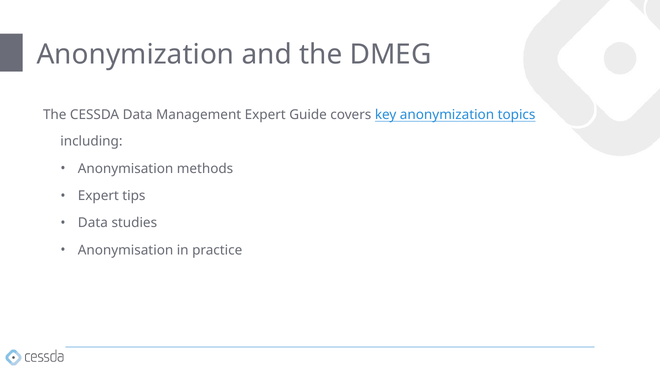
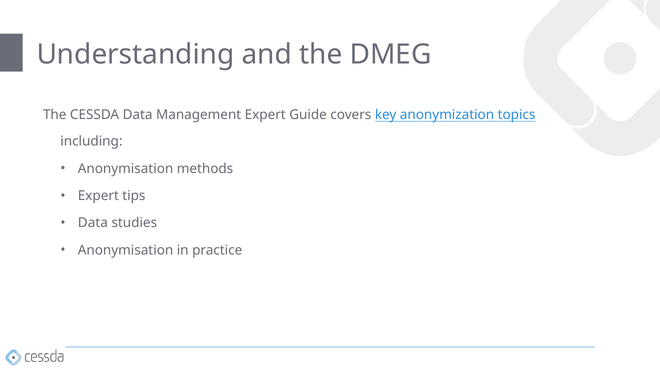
Anonymization at (135, 55): Anonymization -> Understanding
